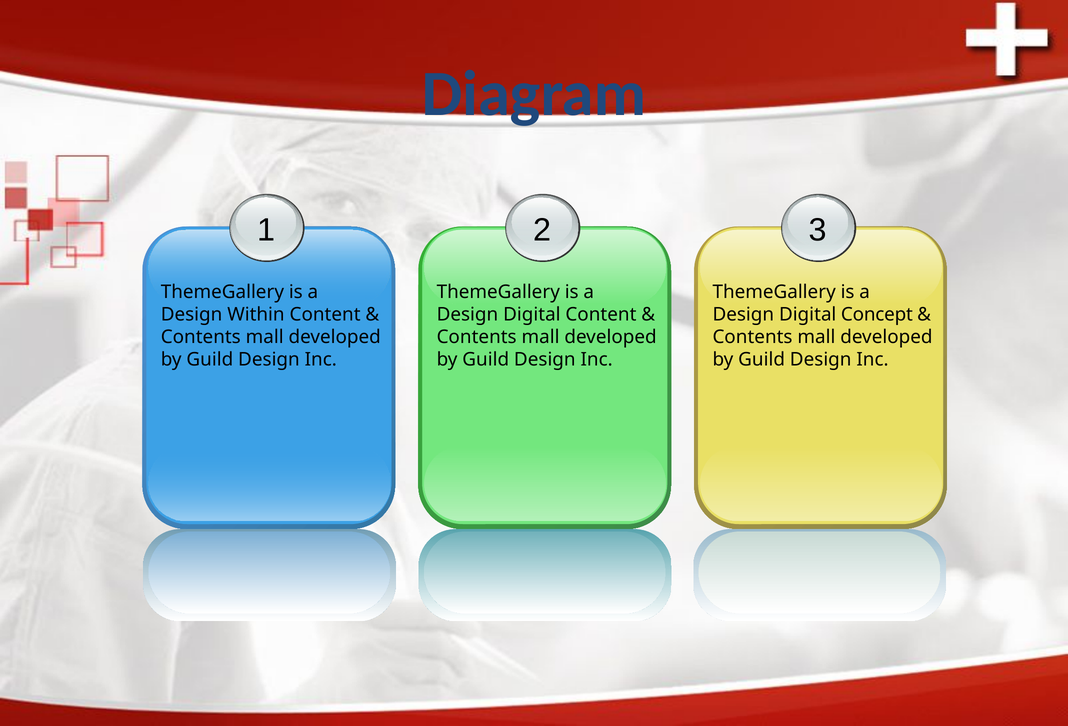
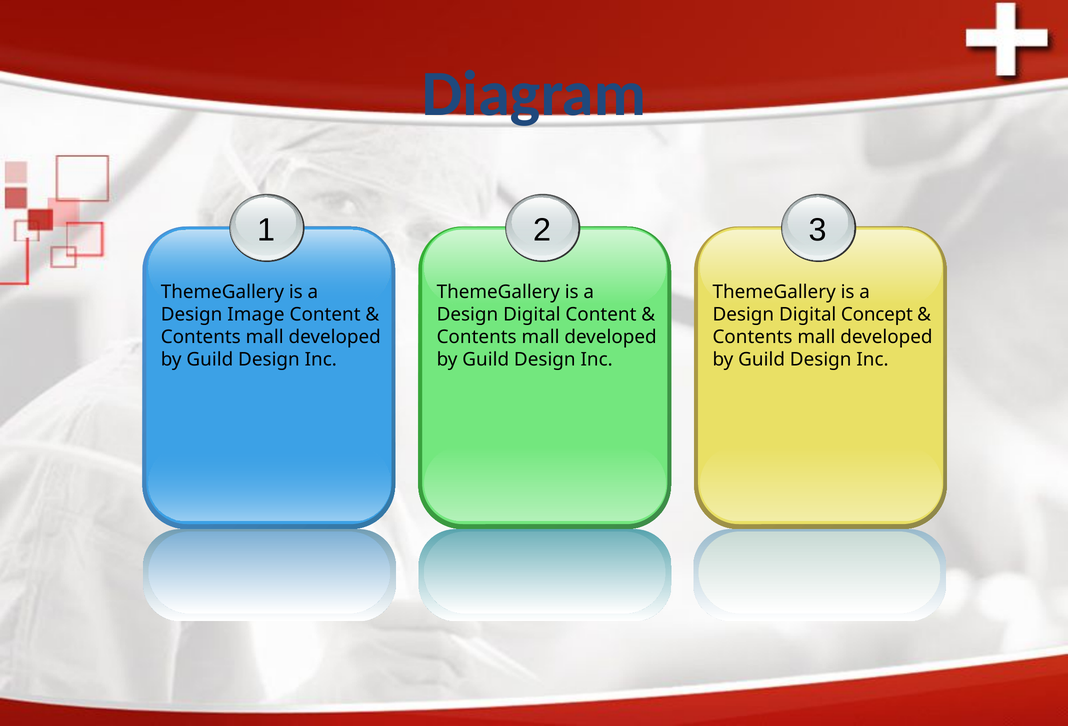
Within: Within -> Image
